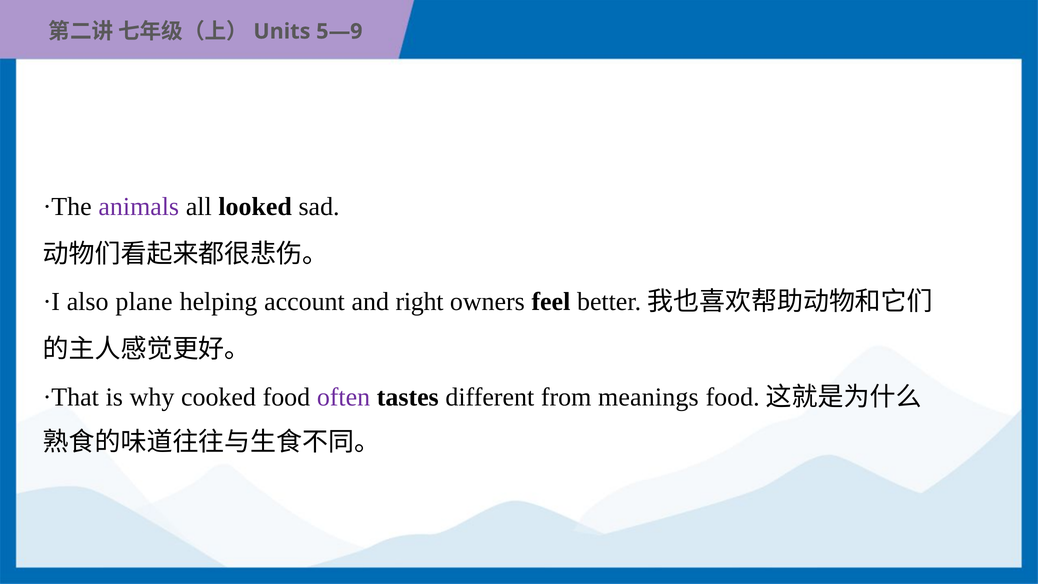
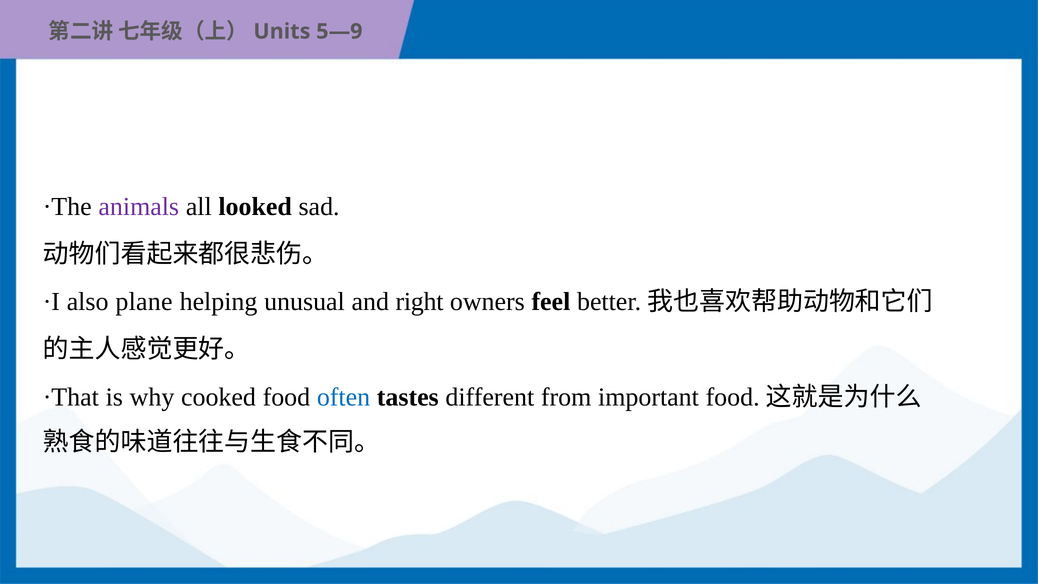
account: account -> unusual
often colour: purple -> blue
meanings: meanings -> important
